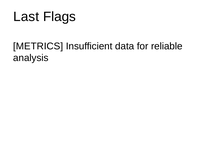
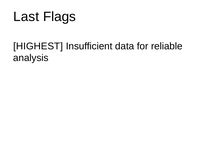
METRICS: METRICS -> HIGHEST
